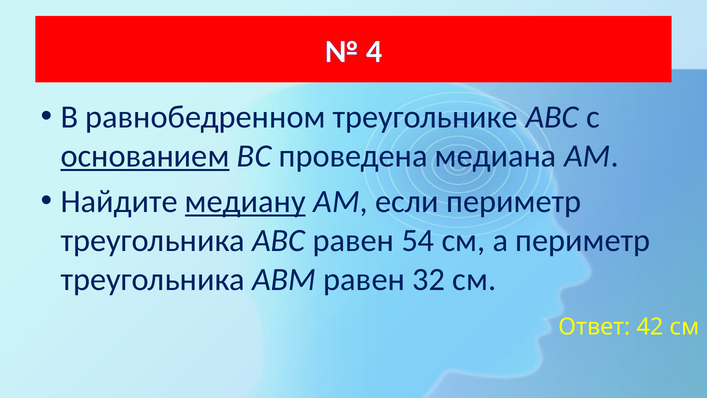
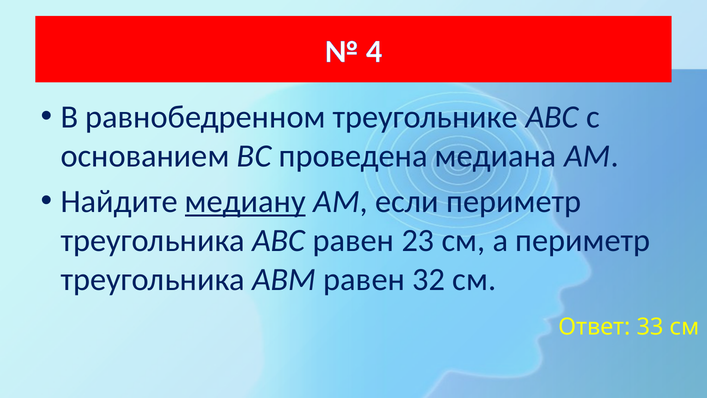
основанием underline: present -> none
54: 54 -> 23
42: 42 -> 33
